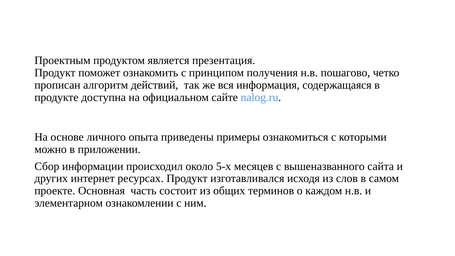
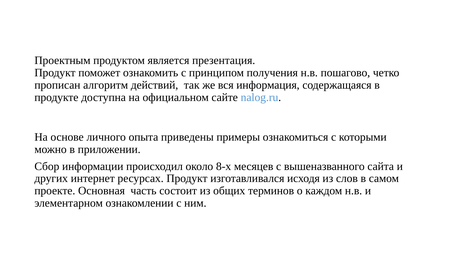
5-х: 5-х -> 8-х
